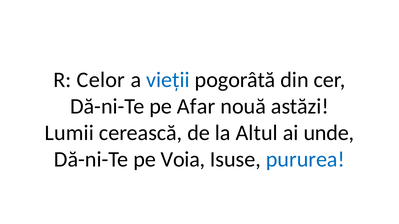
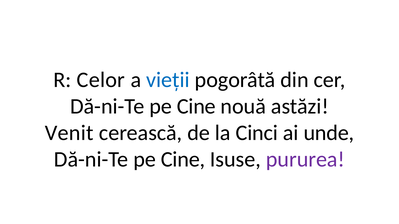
Afar at (196, 106): Afar -> Cine
Lumii: Lumii -> Venit
Altul: Altul -> Cinci
Voia at (183, 160): Voia -> Cine
pururea colour: blue -> purple
